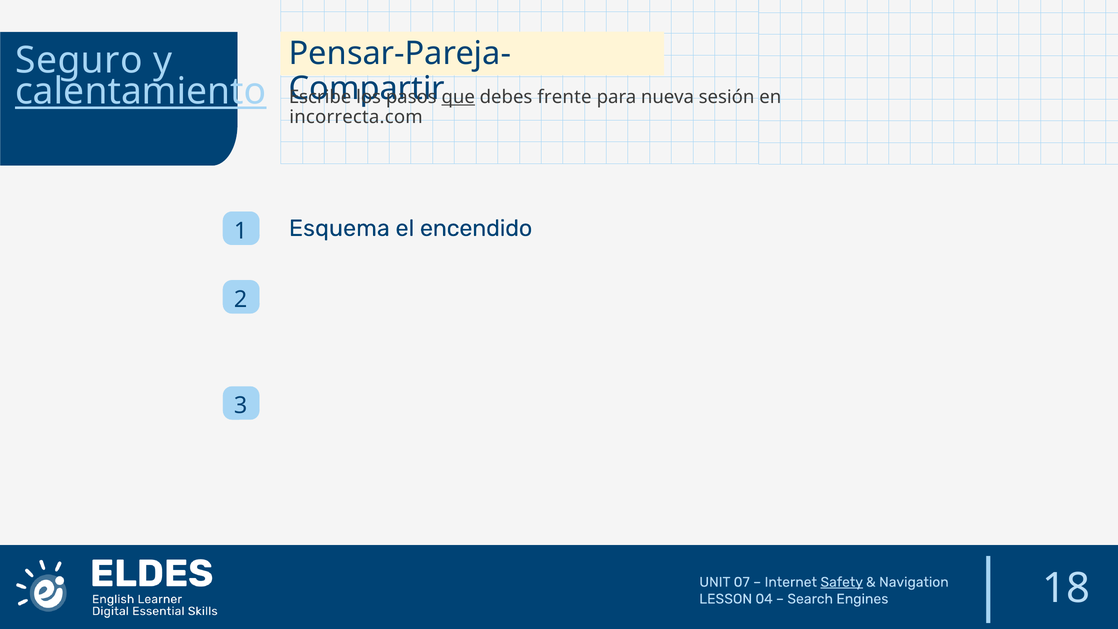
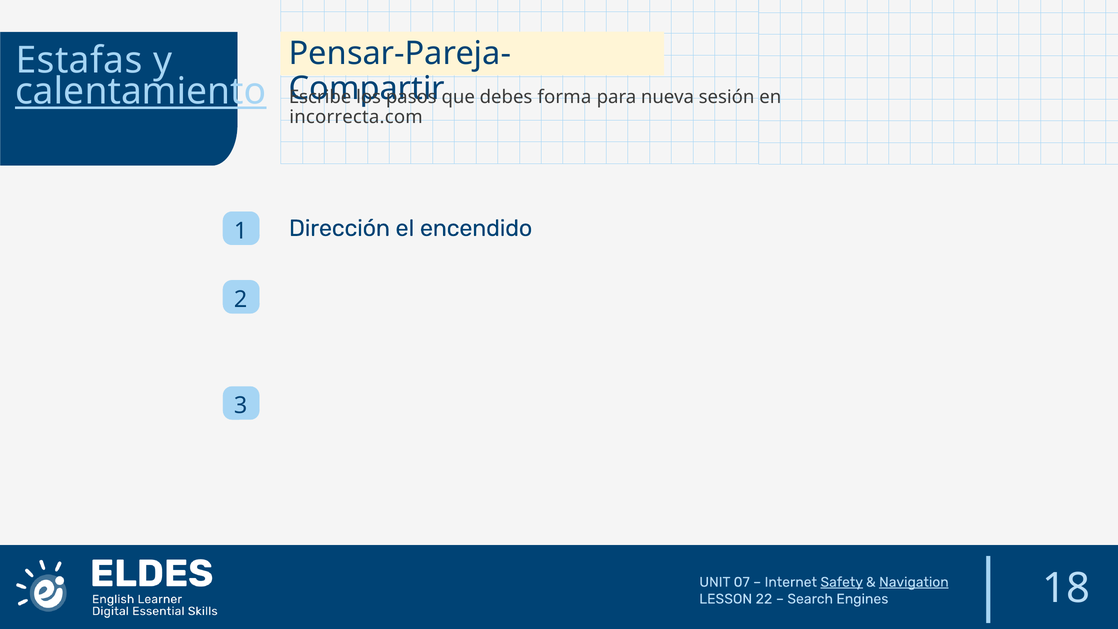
Seguro: Seguro -> Estafas
que underline: present -> none
frente: frente -> forma
Esquema: Esquema -> Dirección
Navigation underline: none -> present
04: 04 -> 22
